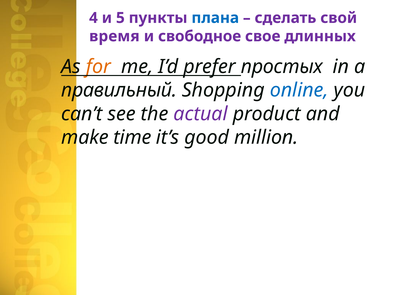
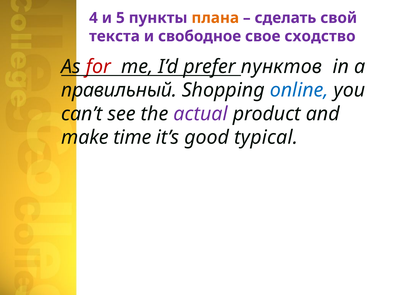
плана colour: blue -> orange
время: время -> текста
длинных: длинных -> сходство
for colour: orange -> red
простых: простых -> пунктов
million: million -> typical
